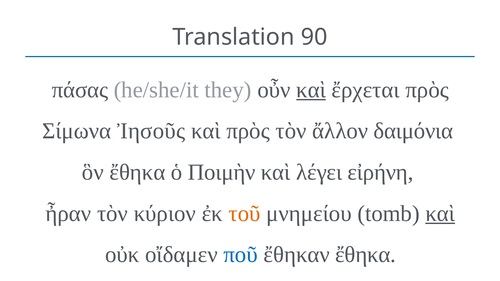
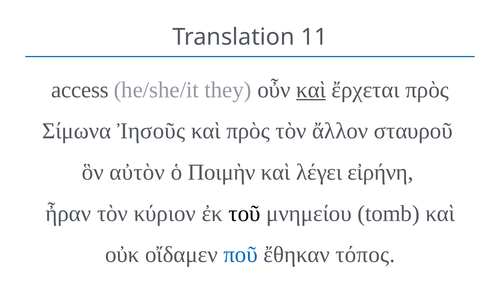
90: 90 -> 11
πάσας: πάσας -> access
δαιμόνια: δαιμόνια -> σταυροῦ
ὃν ἔθηκα: ἔθηκα -> αὐτὸν
τοῦ colour: orange -> black
καὶ at (440, 214) underline: present -> none
ἔθηκαν ἔθηκα: ἔθηκα -> τόπος
